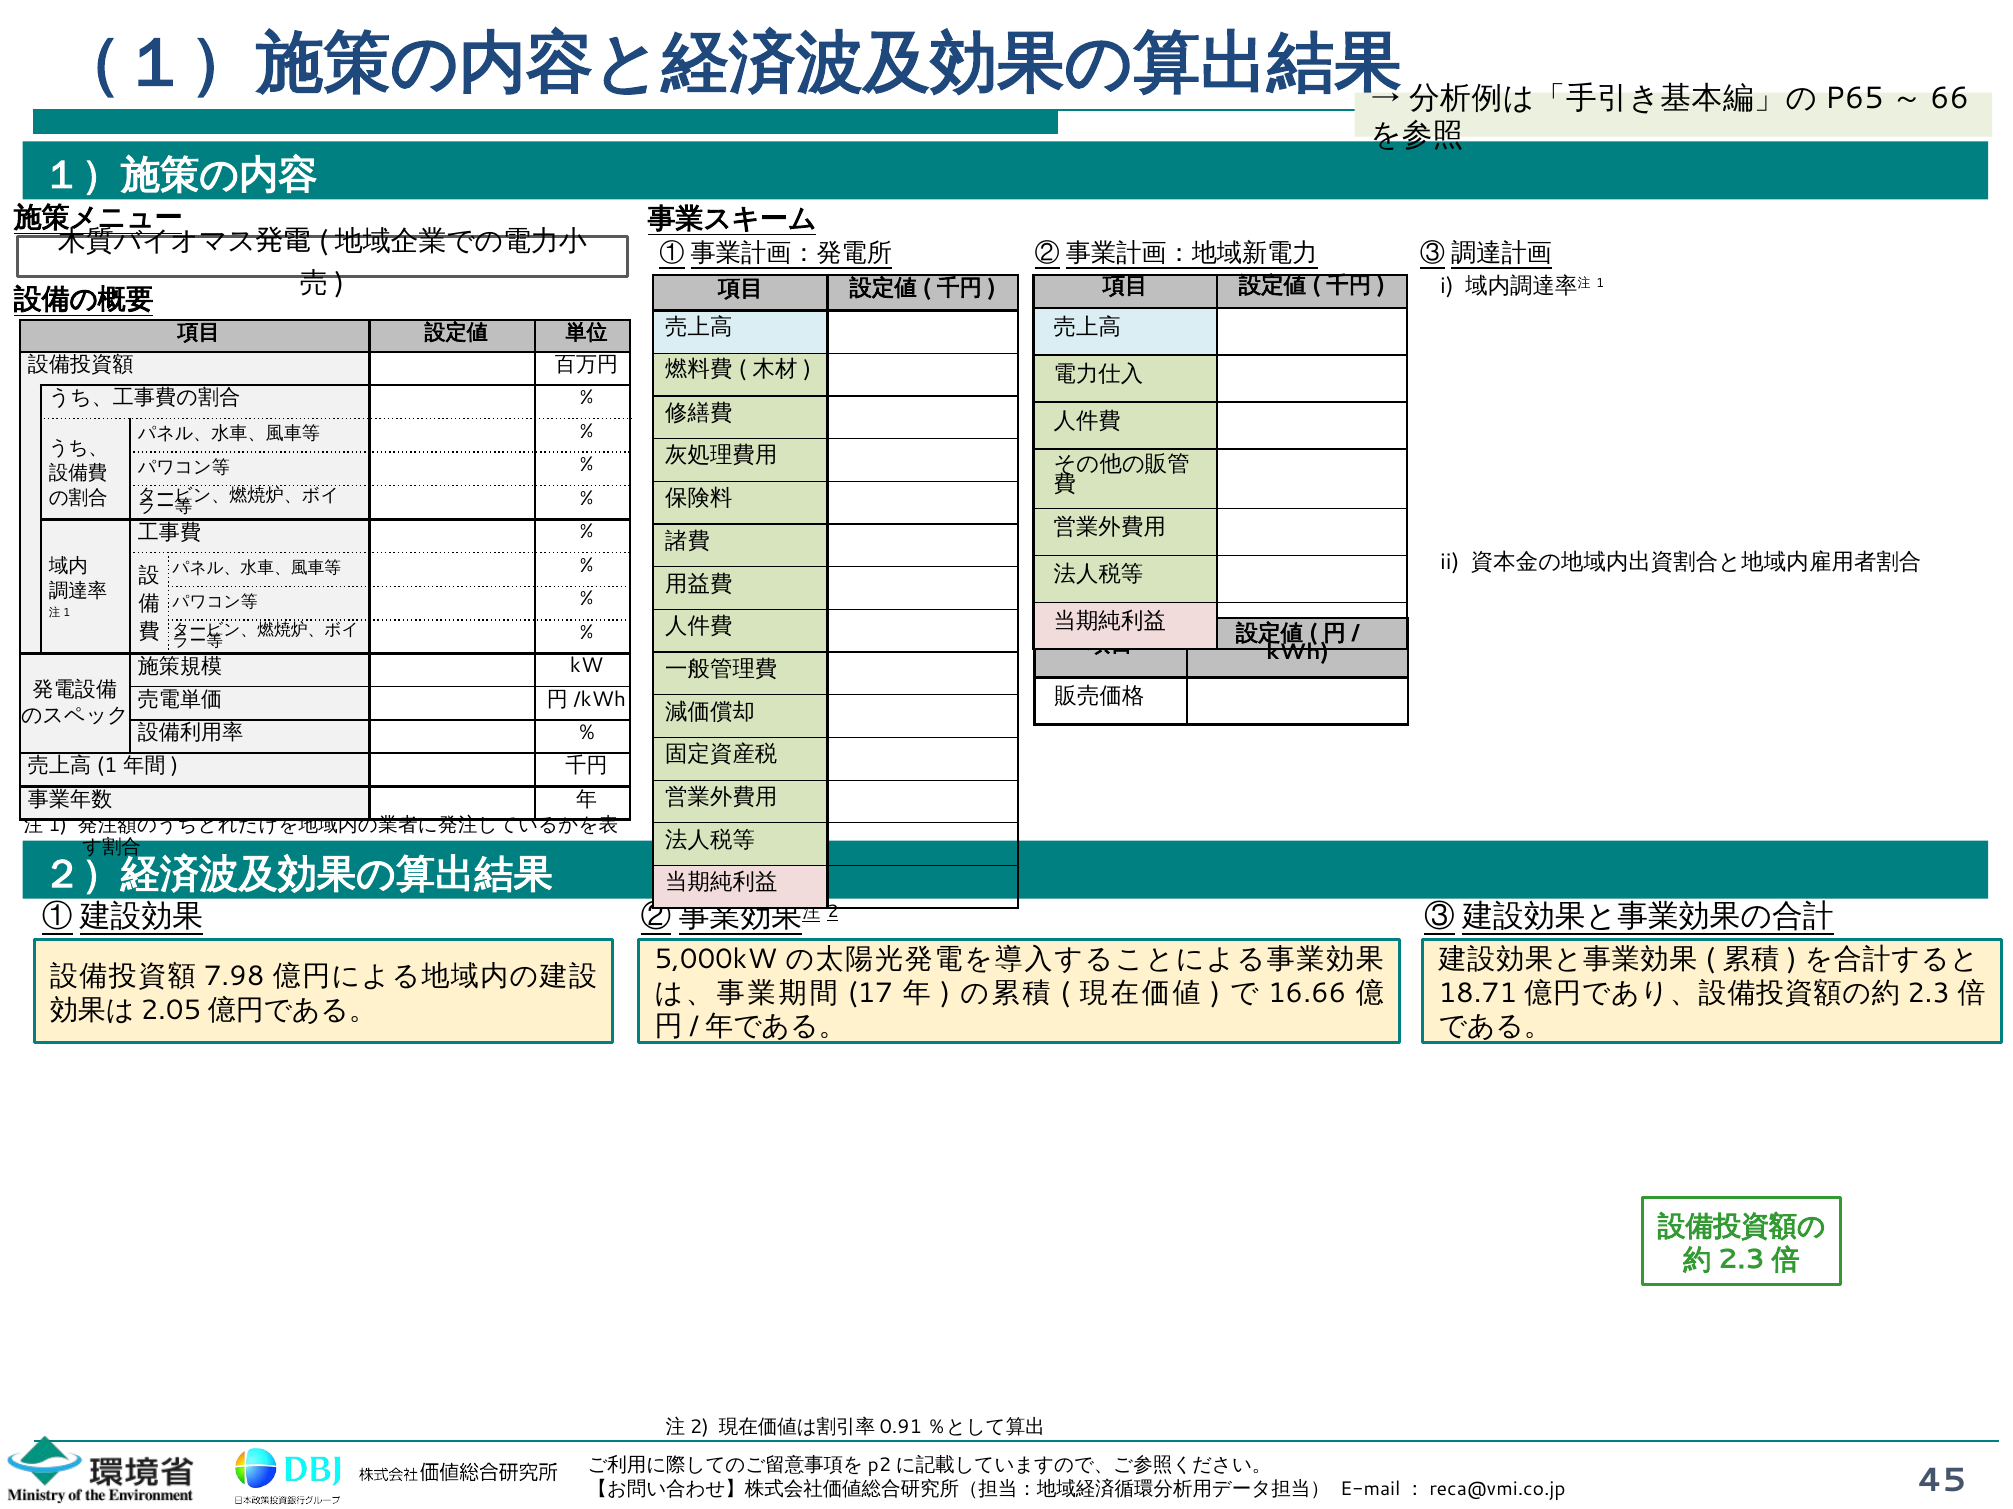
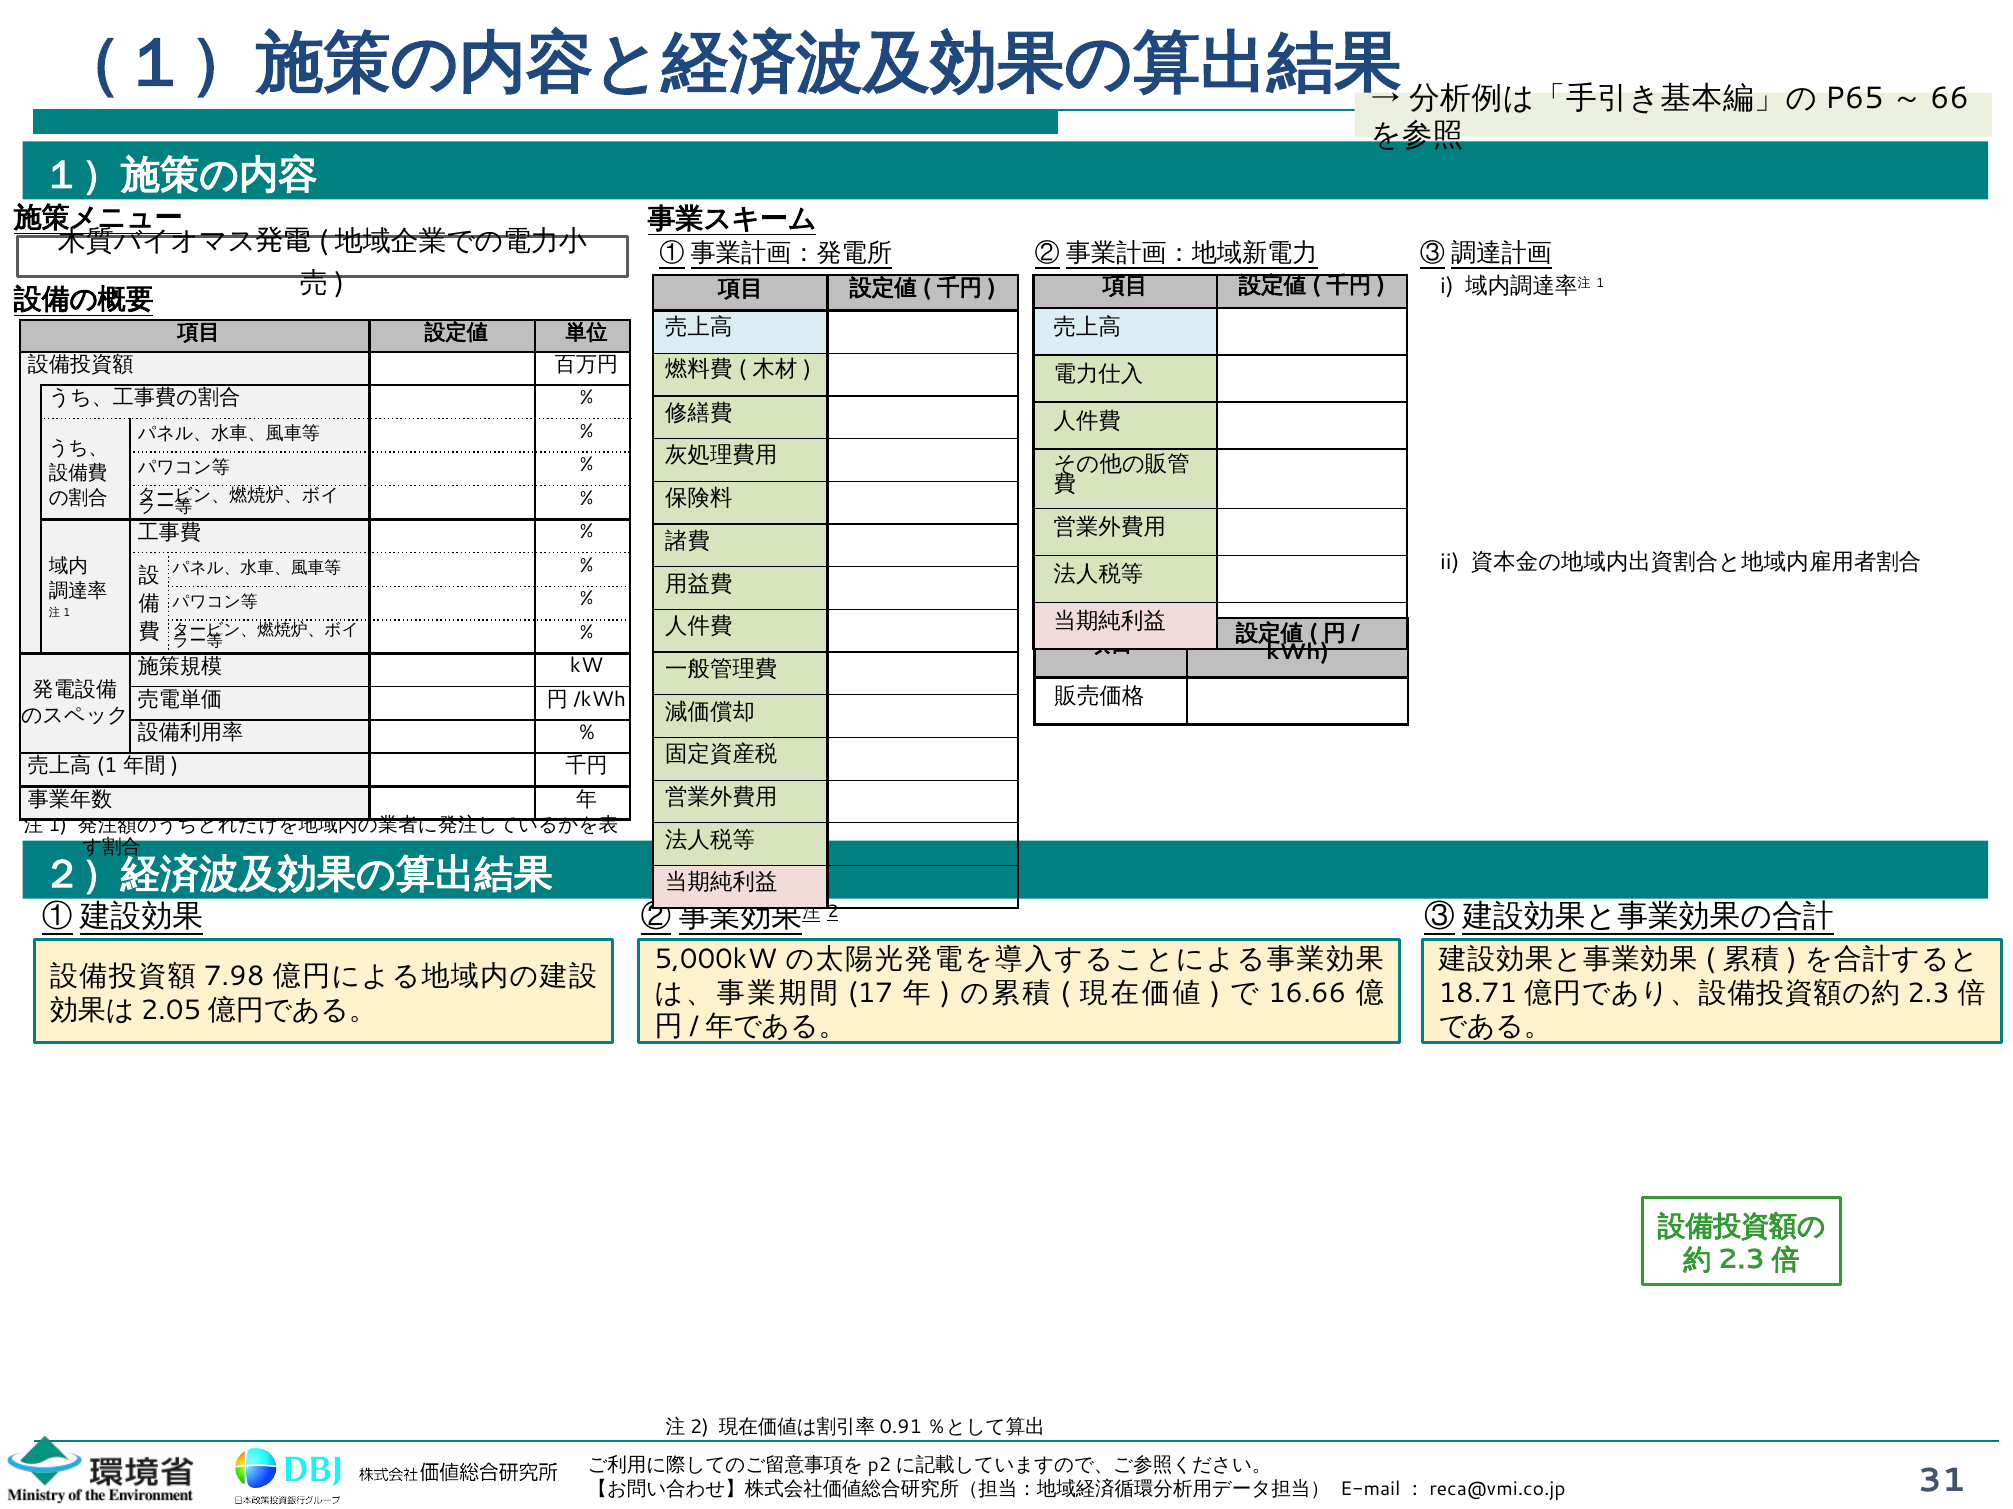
45: 45 -> 31
